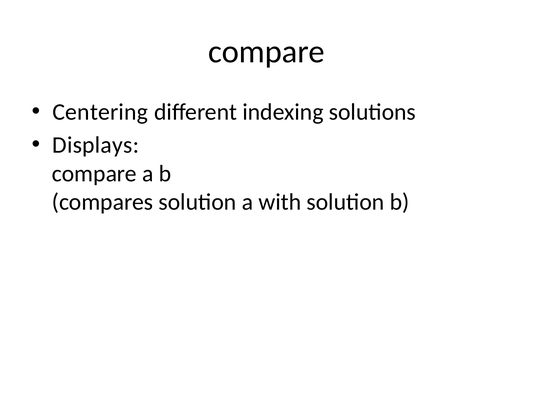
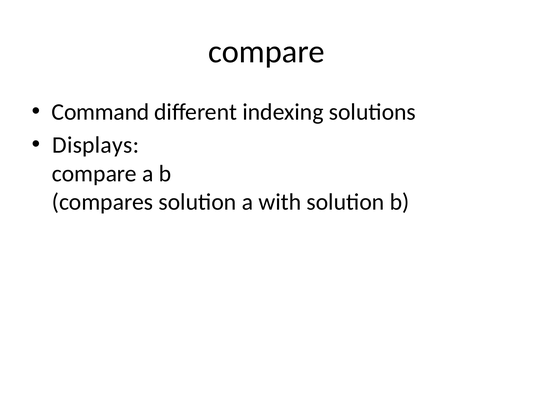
Centering: Centering -> Command
